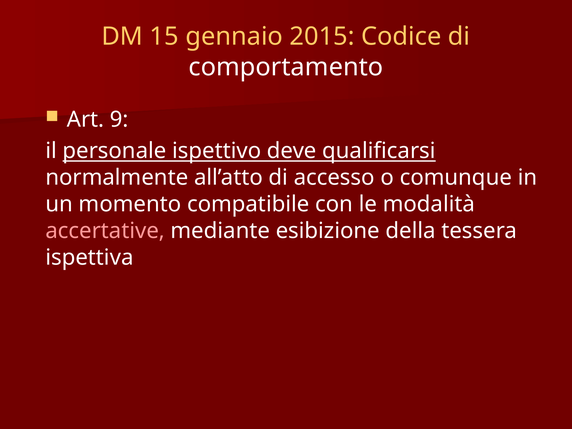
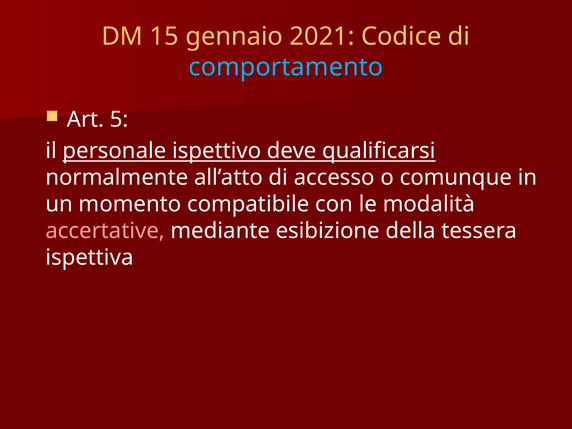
2015: 2015 -> 2021
comportamento colour: white -> light blue
9: 9 -> 5
